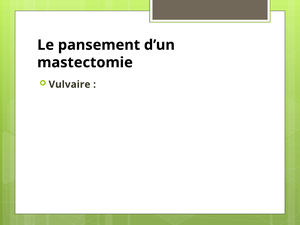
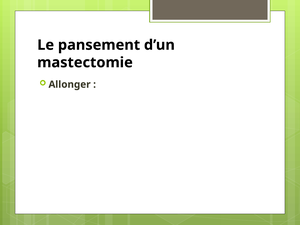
Vulvaire: Vulvaire -> Allonger
